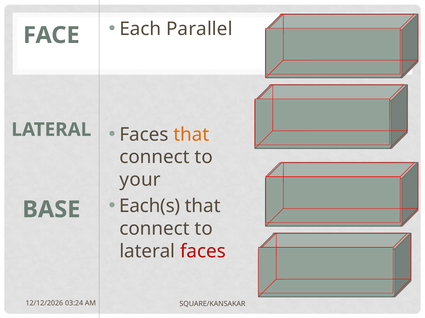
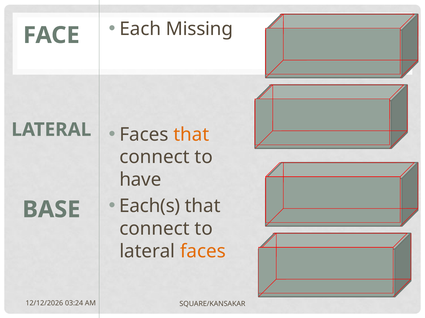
Parallel: Parallel -> Missing
your: your -> have
faces at (203, 252) colour: red -> orange
